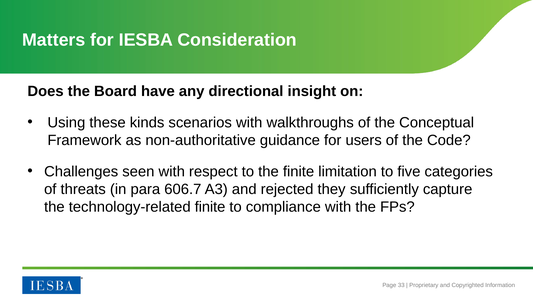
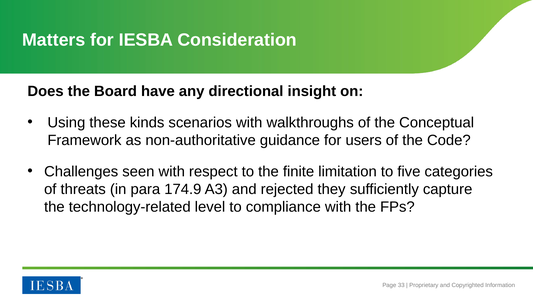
606.7: 606.7 -> 174.9
technology-related finite: finite -> level
